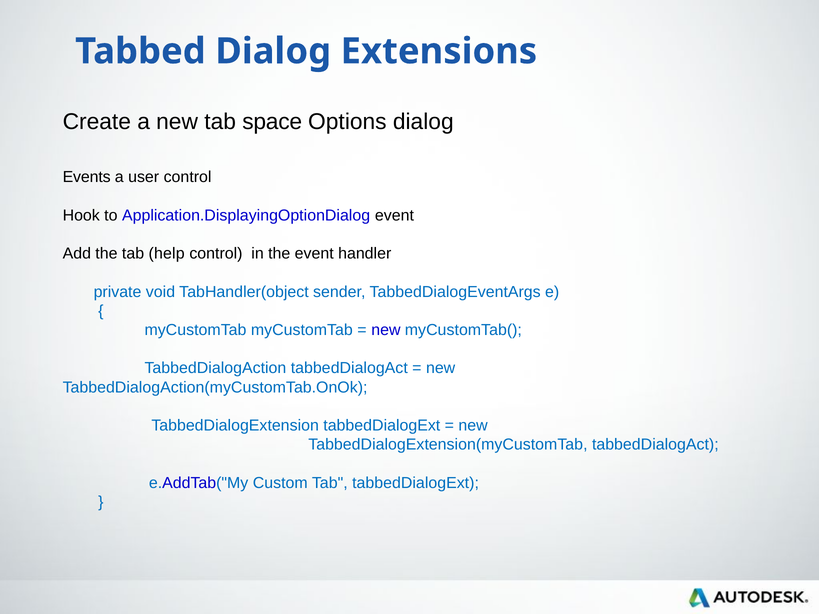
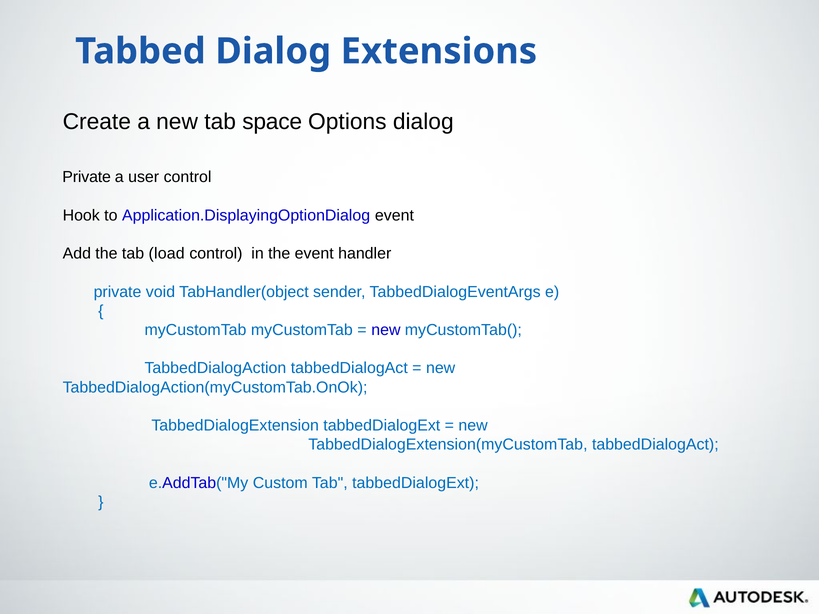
Events at (87, 177): Events -> Private
help: help -> load
